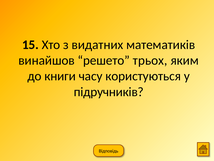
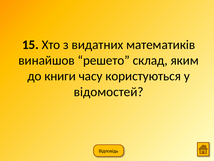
трьох: трьох -> склад
підручників: підручників -> відомостей
